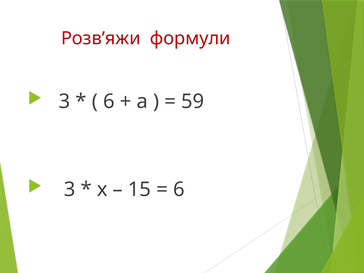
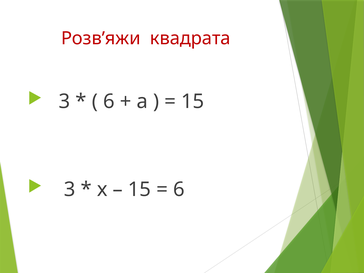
формули: формули -> квадрата
59 at (193, 101): 59 -> 15
